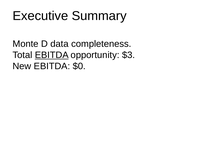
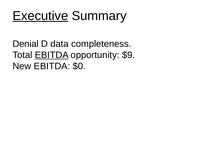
Executive underline: none -> present
Monte: Monte -> Denial
$3: $3 -> $9
